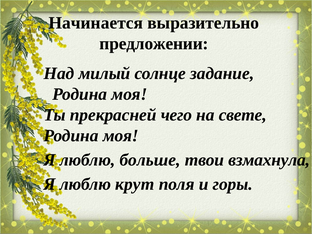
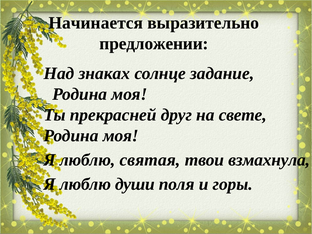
милый: милый -> знаках
чего: чего -> друг
больше: больше -> святая
крут: крут -> души
